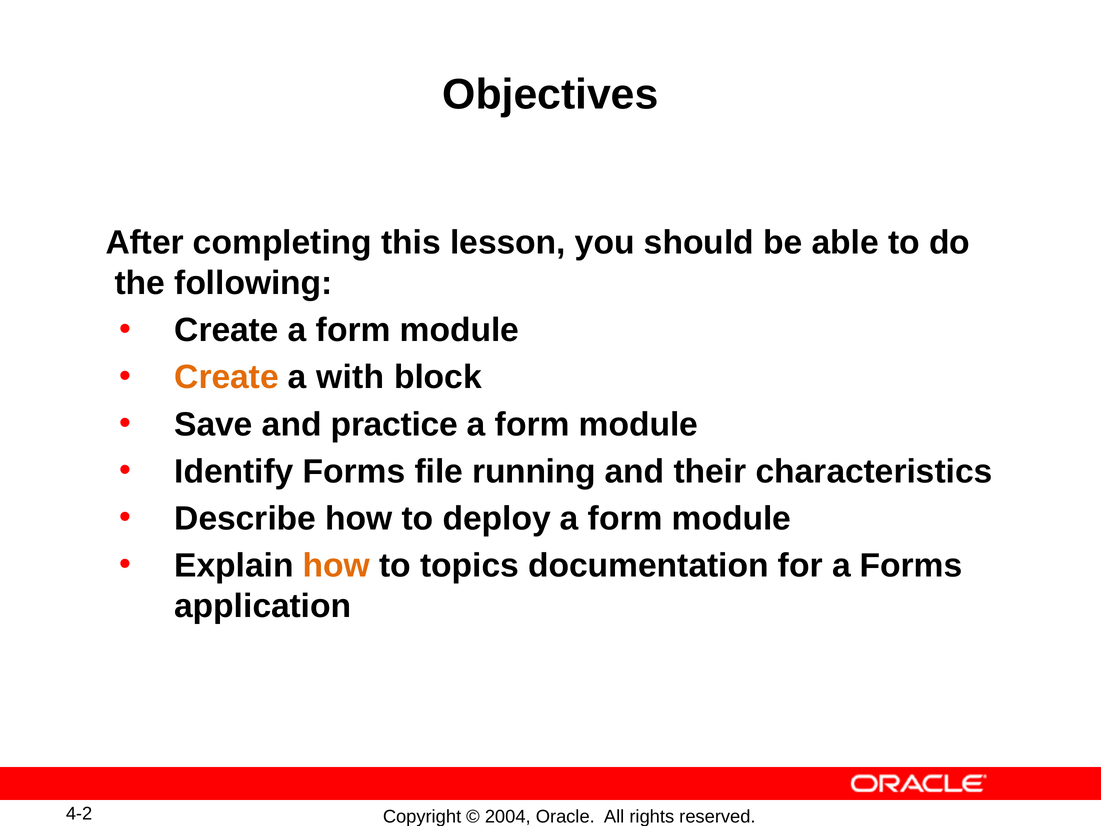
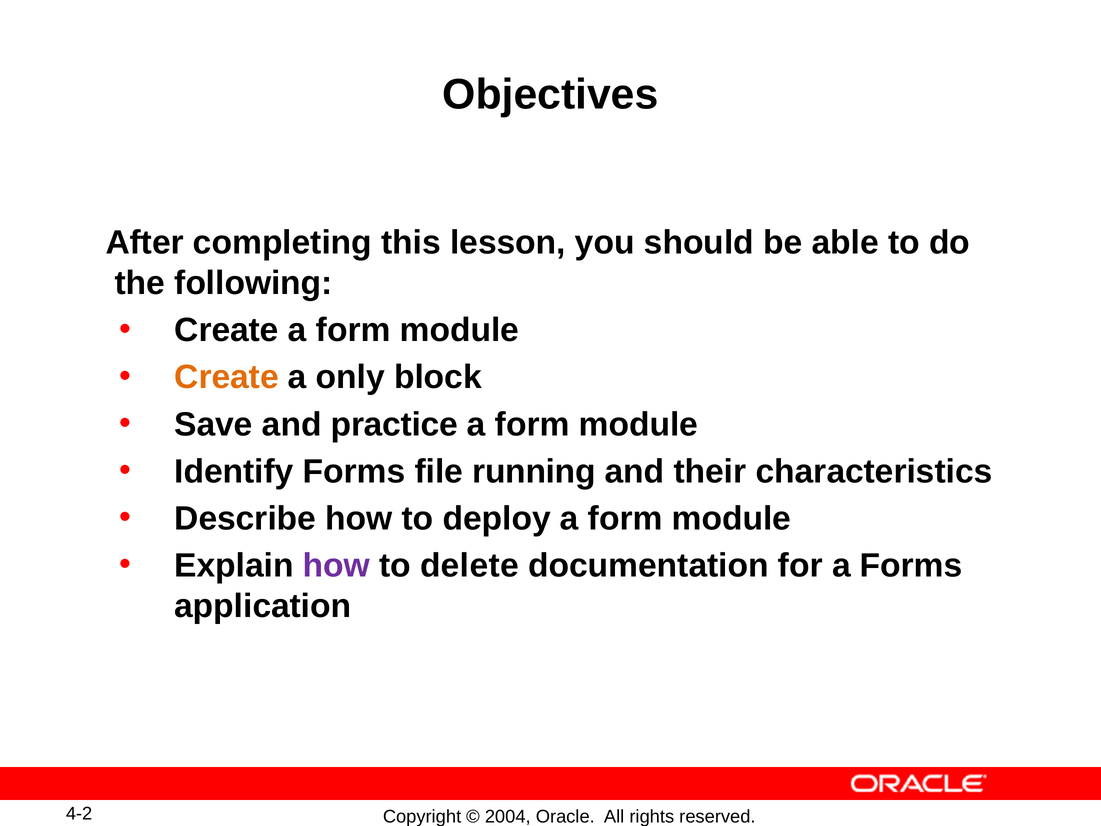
with: with -> only
how at (336, 566) colour: orange -> purple
topics: topics -> delete
